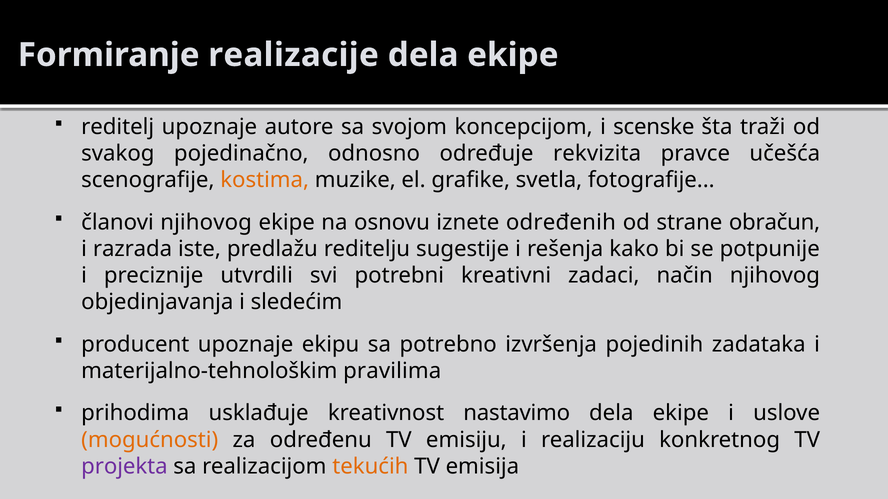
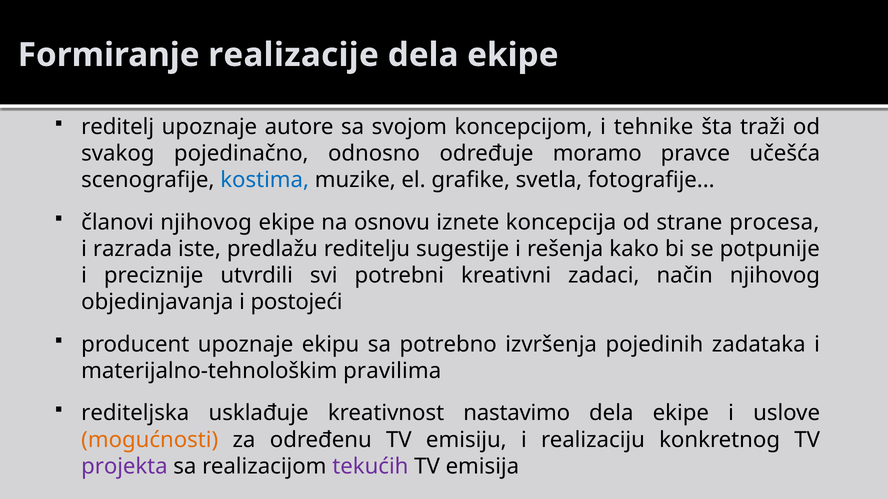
scenske: scenske -> tehnike
rekvizita: rekvizita -> moramo
kostima colour: orange -> blue
određenih: određenih -> koncepcija
obračun: obračun -> procesa
sledećim: sledećim -> postojeći
prihodima: prihodima -> rediteljska
tekućih colour: orange -> purple
